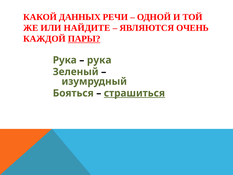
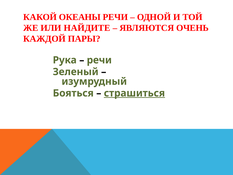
ДАННЫХ: ДАННЫХ -> ОКЕАНЫ
ПАРЫ underline: present -> none
рука at (99, 60): рука -> речи
